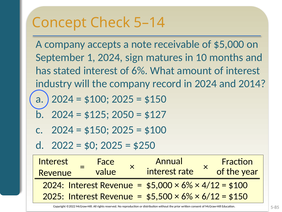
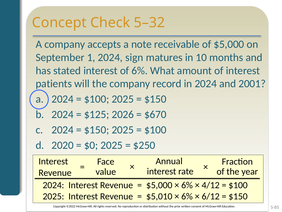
5–14: 5–14 -> 5–32
industry: industry -> patients
2014: 2014 -> 2001
2050: 2050 -> 2026
$127: $127 -> $670
2022: 2022 -> 2020
$5,500: $5,500 -> $5,010
